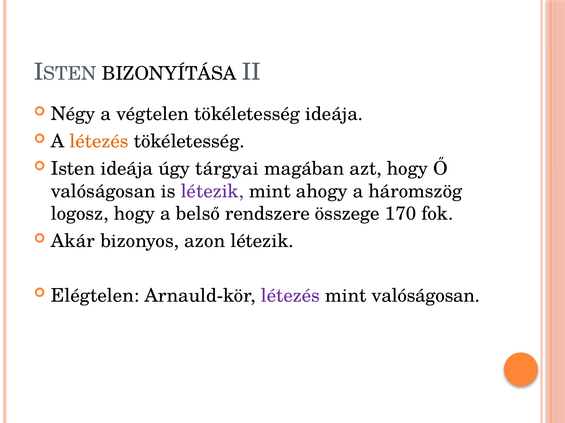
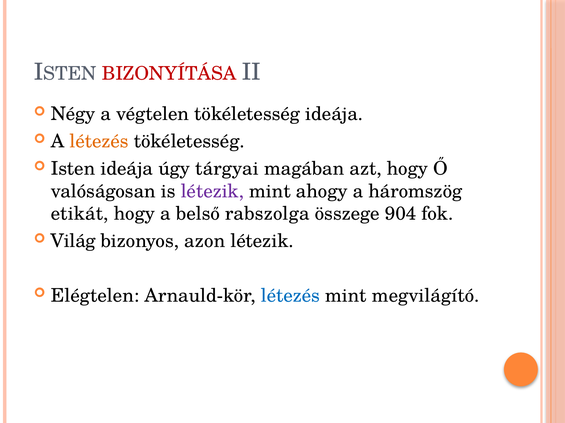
BIZONYÍTÁSA colour: black -> red
logosz: logosz -> etikát
rendszere: rendszere -> rabszolga
170: 170 -> 904
Akár: Akár -> Világ
létezés at (290, 296) colour: purple -> blue
mint valóságosan: valóságosan -> megvilágító
